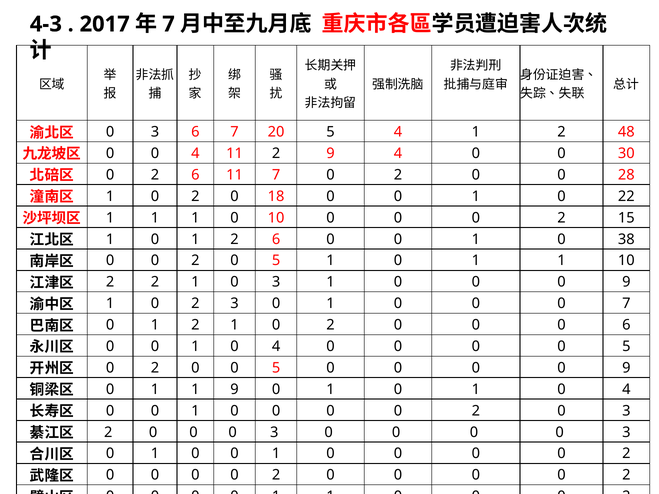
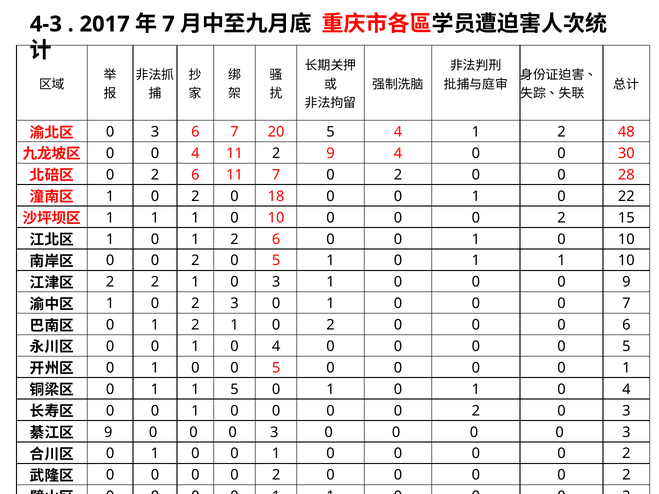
0 1 0 38: 38 -> 10
2 at (155, 368): 2 -> 1
9 at (626, 368): 9 -> 1
1 9: 9 -> 5
2 at (108, 432): 2 -> 9
